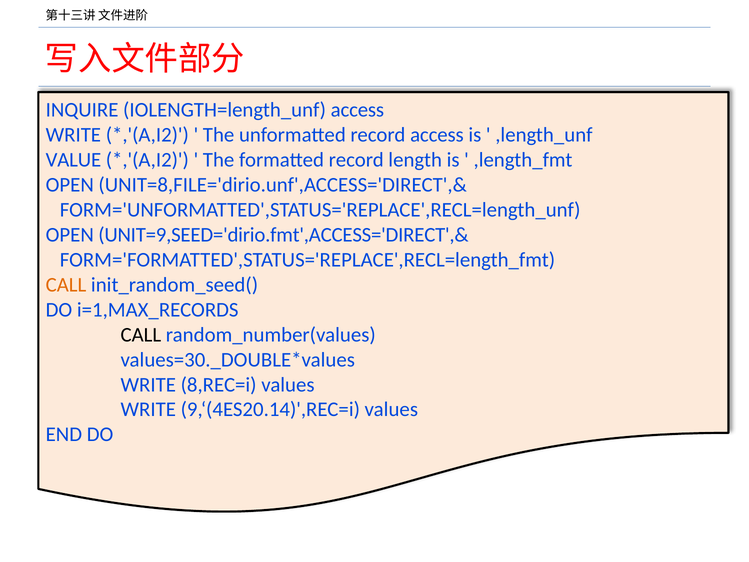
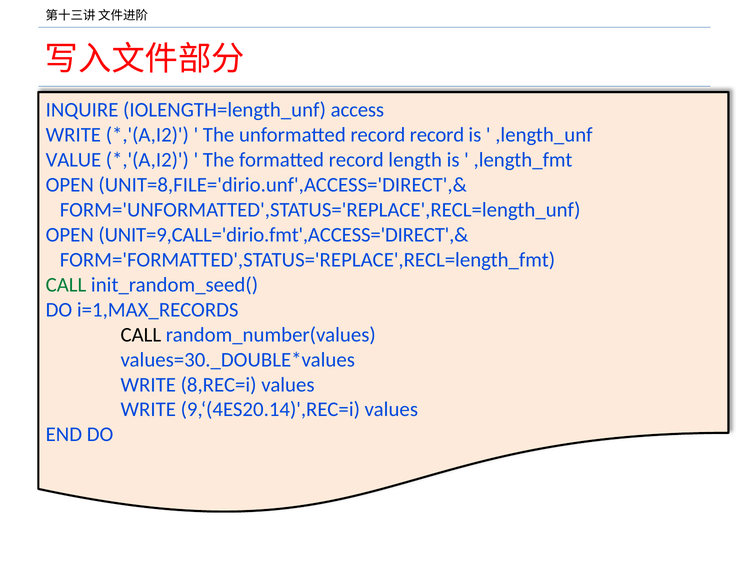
record access: access -> record
UNIT=9,SEED='dirio.fmt',ACCESS='DIRECT',&: UNIT=9,SEED='dirio.fmt',ACCESS='DIRECT',& -> UNIT=9,CALL='dirio.fmt',ACCESS='DIRECT',&
CALL at (66, 285) colour: orange -> green
